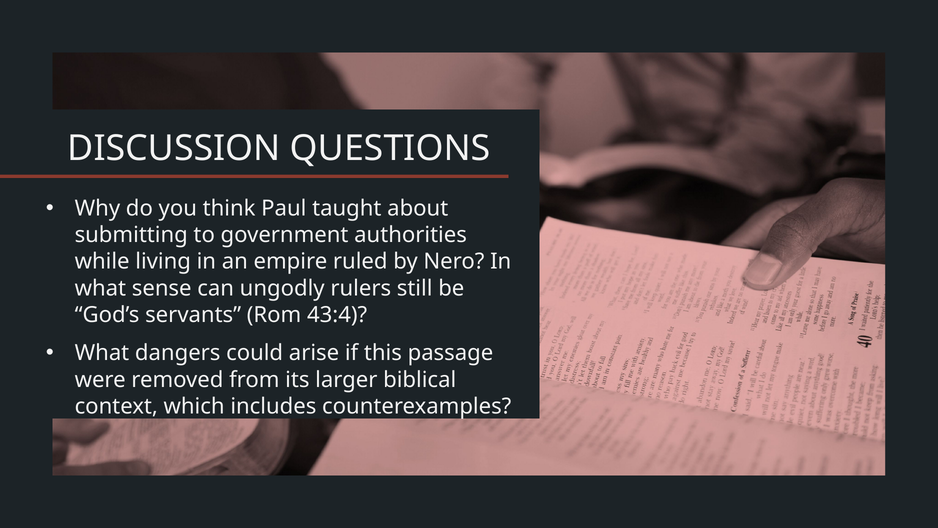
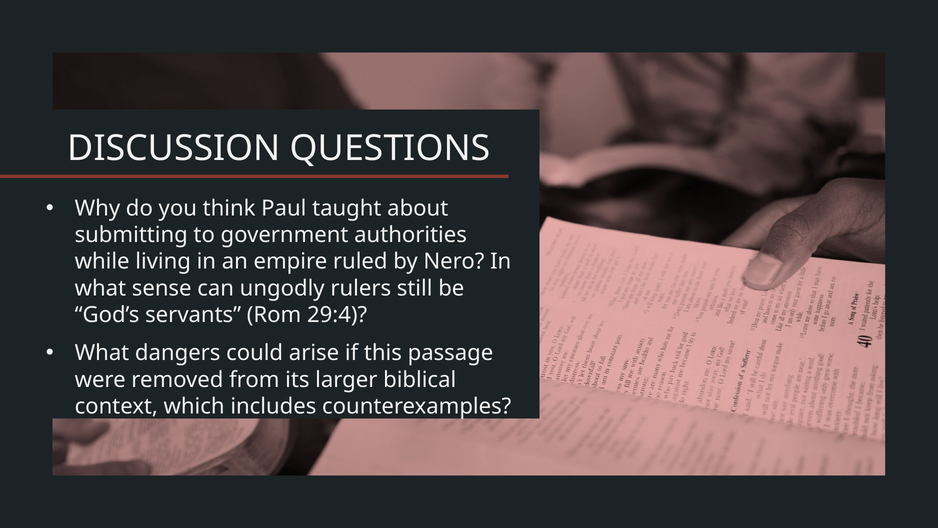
43:4: 43:4 -> 29:4
